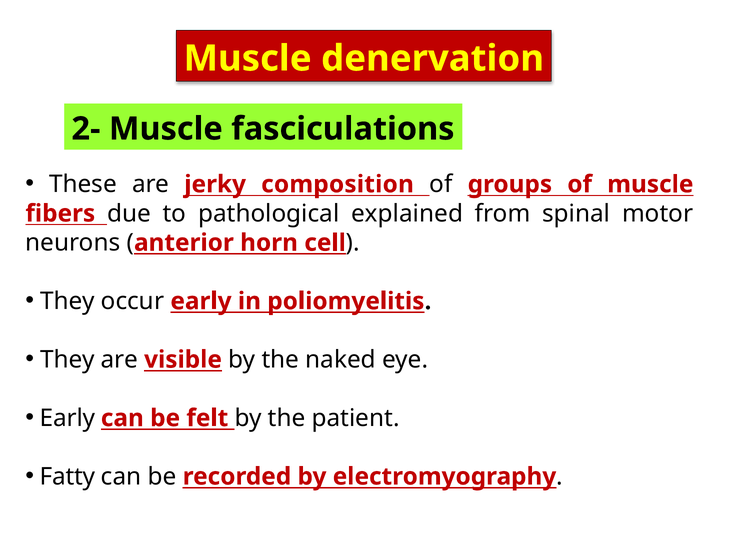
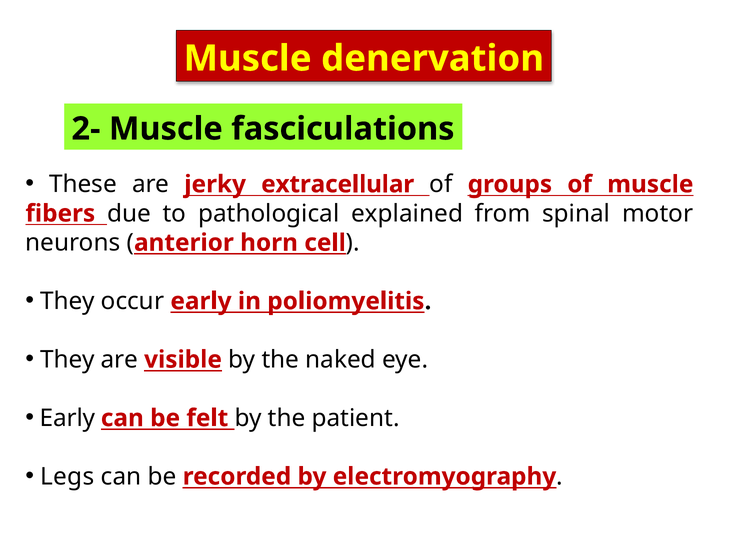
composition: composition -> extracellular
Fatty: Fatty -> Legs
